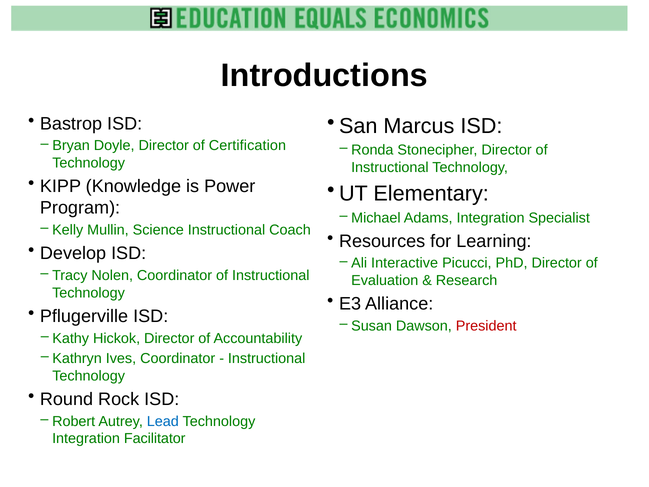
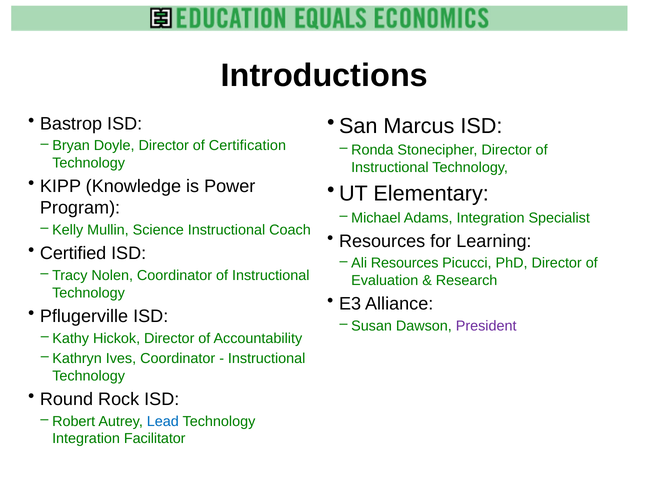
Develop: Develop -> Certified
Ali Interactive: Interactive -> Resources
President colour: red -> purple
